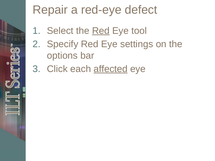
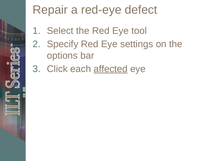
Red at (101, 31) underline: present -> none
